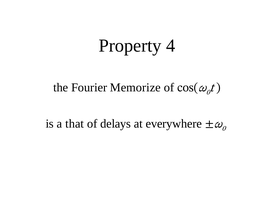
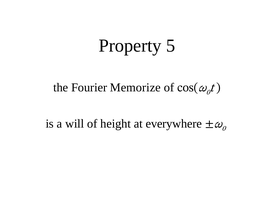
4: 4 -> 5
that: that -> will
delays: delays -> height
